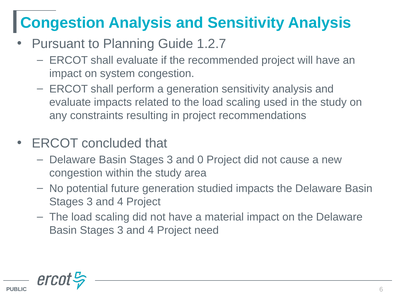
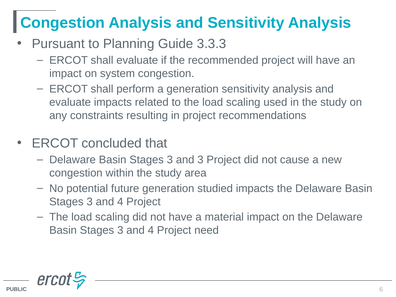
1.2.7: 1.2.7 -> 3.3.3
and 0: 0 -> 3
